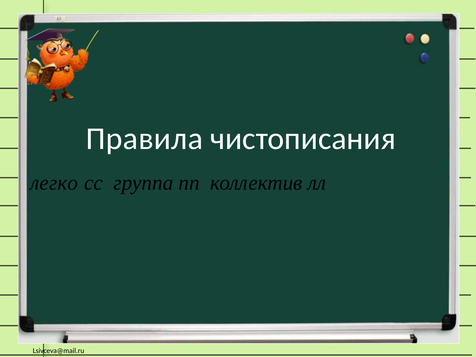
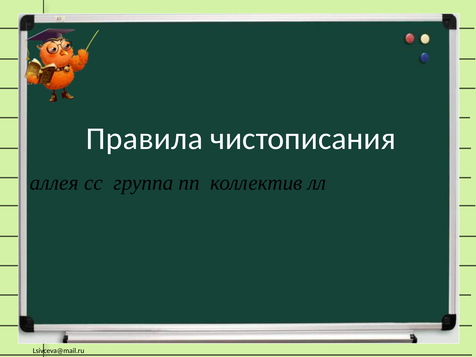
легко: легко -> аллея
